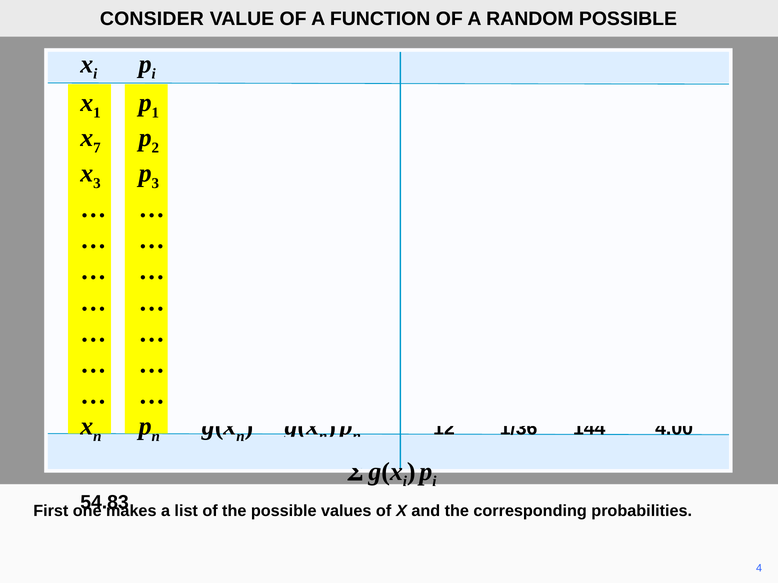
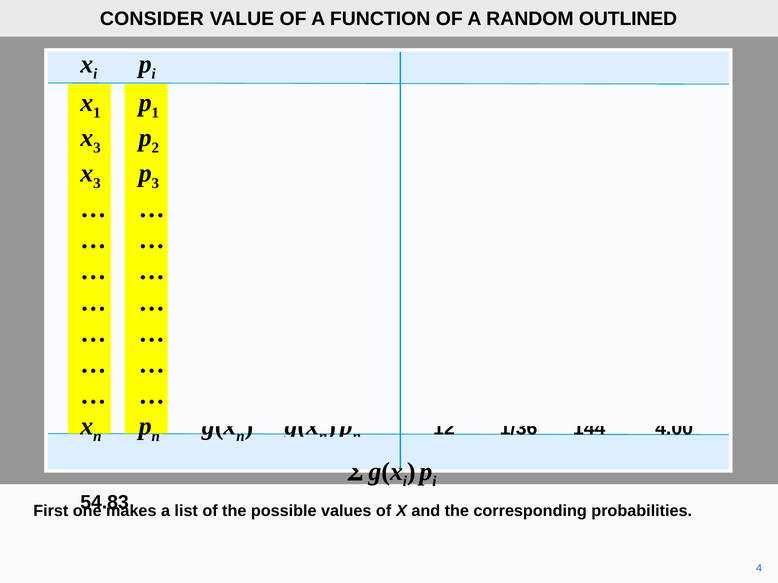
RANDOM POSSIBLE: POSSIBLE -> OUTLINED
7 at (97, 148): 7 -> 3
